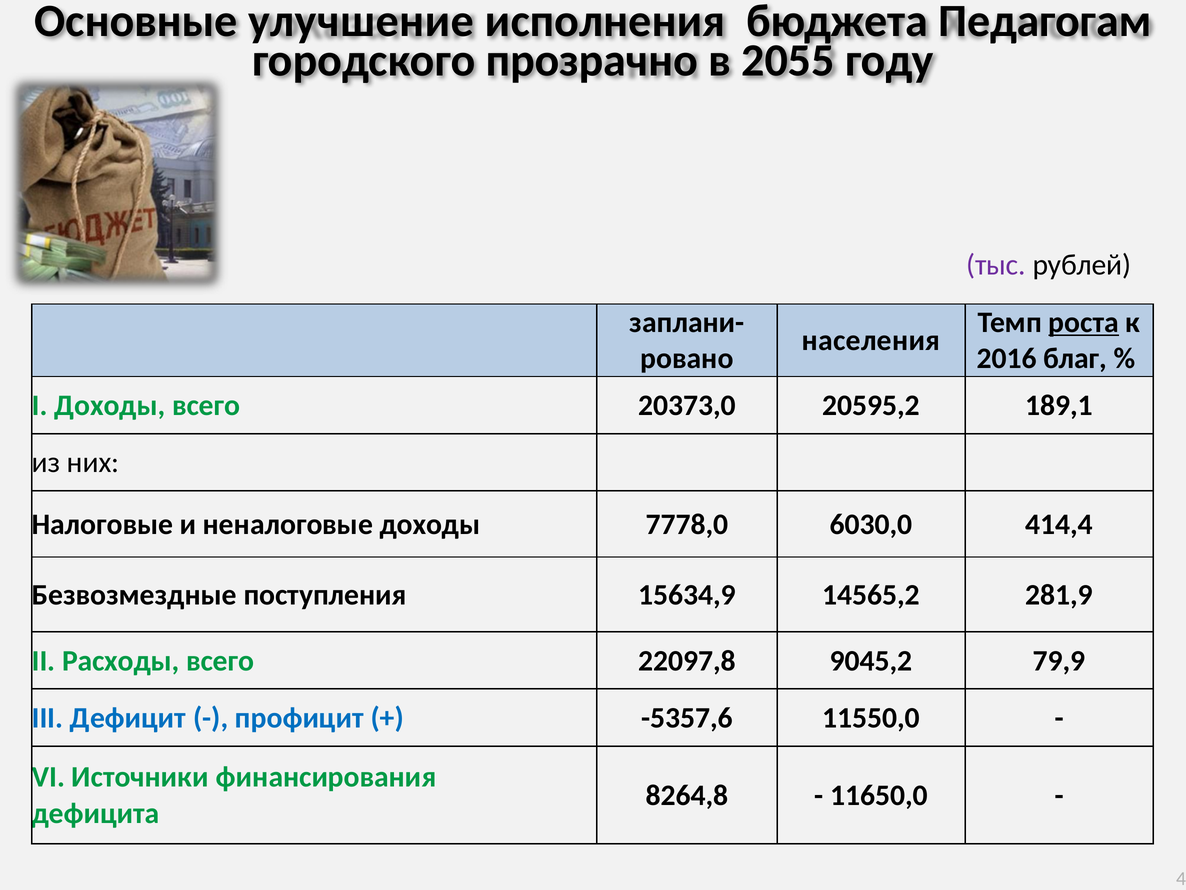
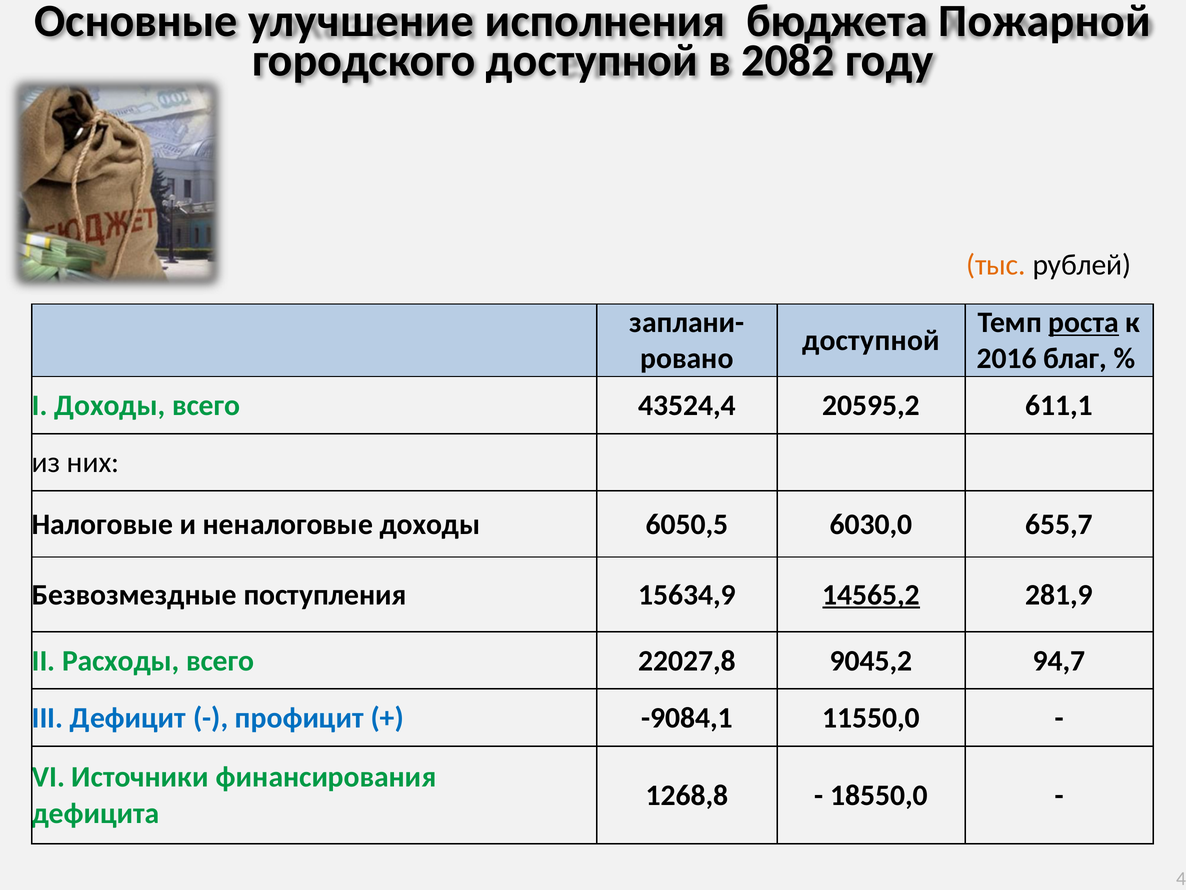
Педагогам: Педагогам -> Пожарной
городского прозрачно: прозрачно -> доступной
2055: 2055 -> 2082
тыс colour: purple -> orange
населения at (871, 340): населения -> доступной
20373,0: 20373,0 -> 43524,4
189,1: 189,1 -> 611,1
7778,0: 7778,0 -> 6050,5
414,4: 414,4 -> 655,7
14565,2 underline: none -> present
22097,8: 22097,8 -> 22027,8
79,9: 79,9 -> 94,7
-5357,6: -5357,6 -> -9084,1
8264,8: 8264,8 -> 1268,8
11650,0: 11650,0 -> 18550,0
